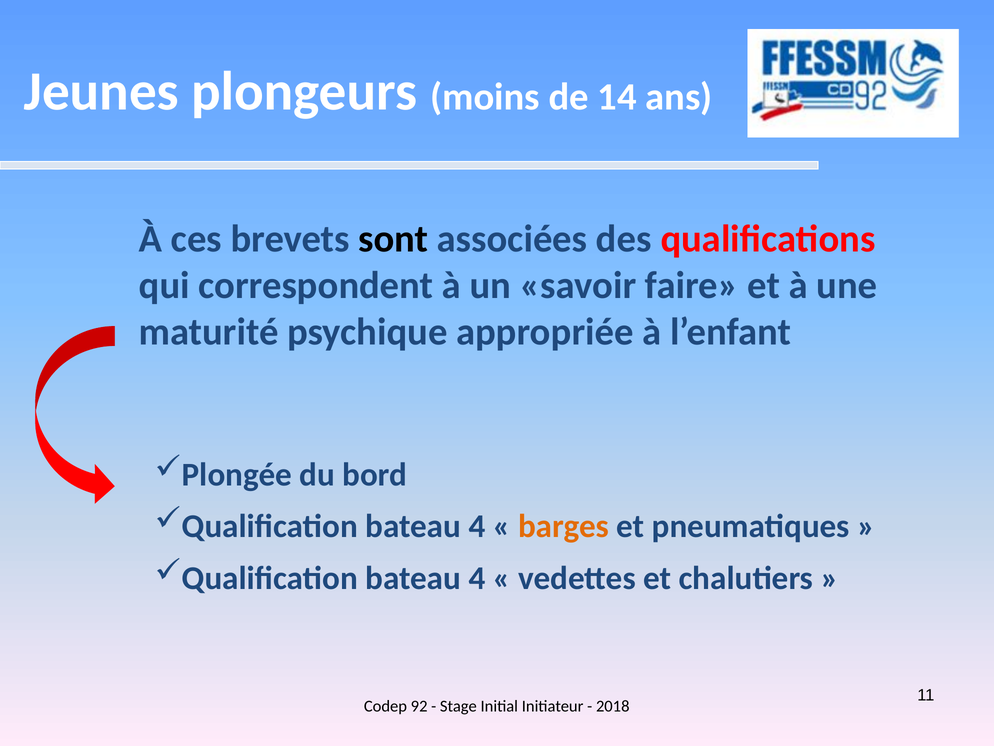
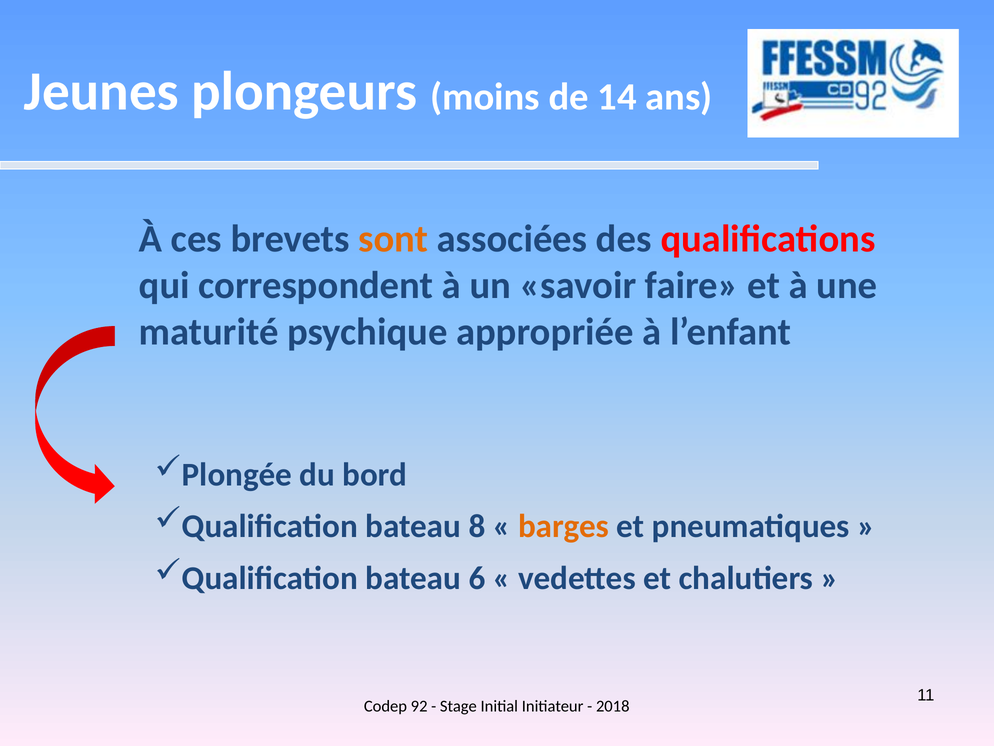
sont colour: black -> orange
4 at (477, 526): 4 -> 8
4 at (477, 578): 4 -> 6
